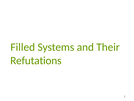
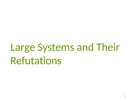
Filled: Filled -> Large
